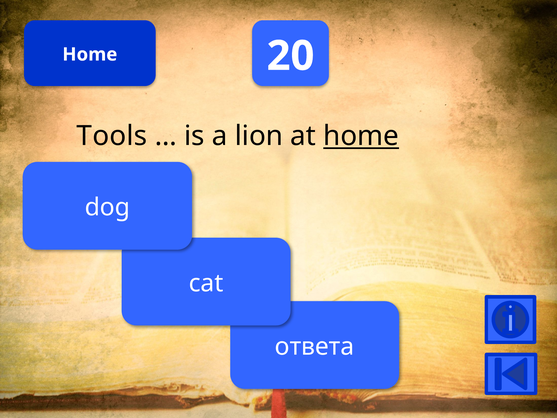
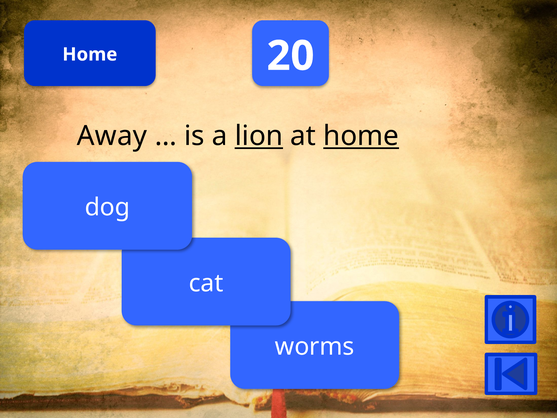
Tools: Tools -> Away
lion underline: none -> present
ответа: ответа -> worms
